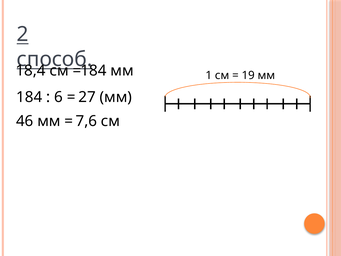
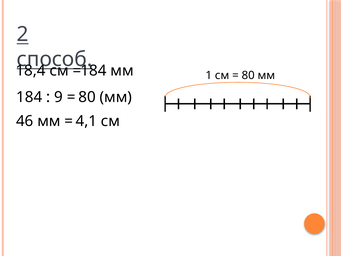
19 at (248, 75): 19 -> 80
6: 6 -> 9
27 at (87, 97): 27 -> 80
7,6: 7,6 -> 4,1
